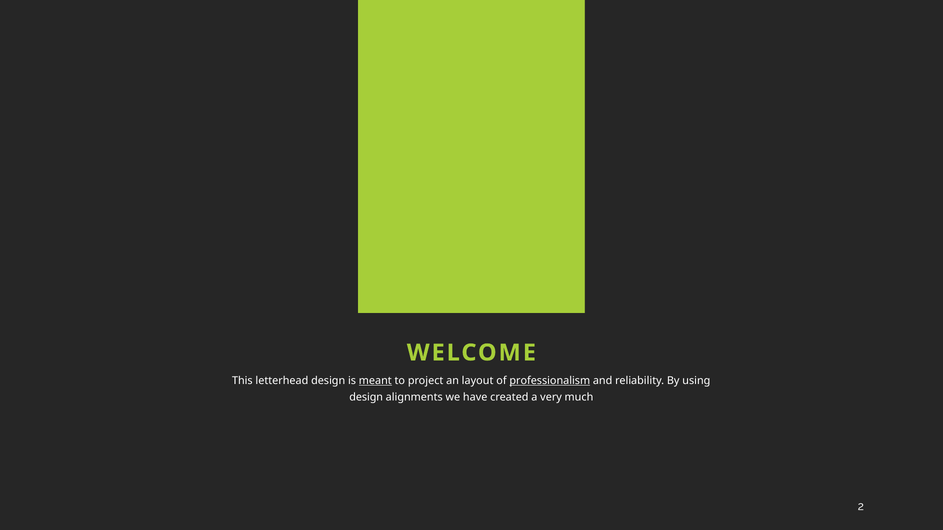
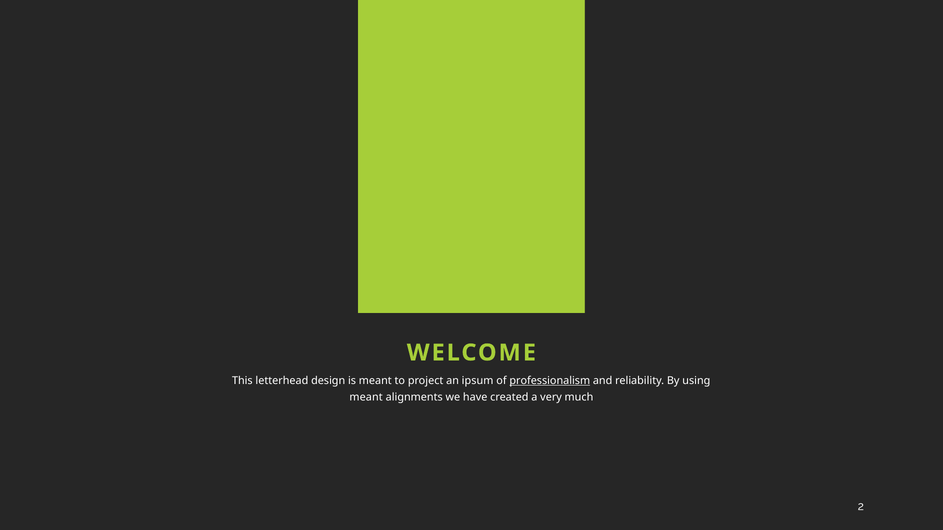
meant at (375, 381) underline: present -> none
layout: layout -> ipsum
design at (366, 398): design -> meant
